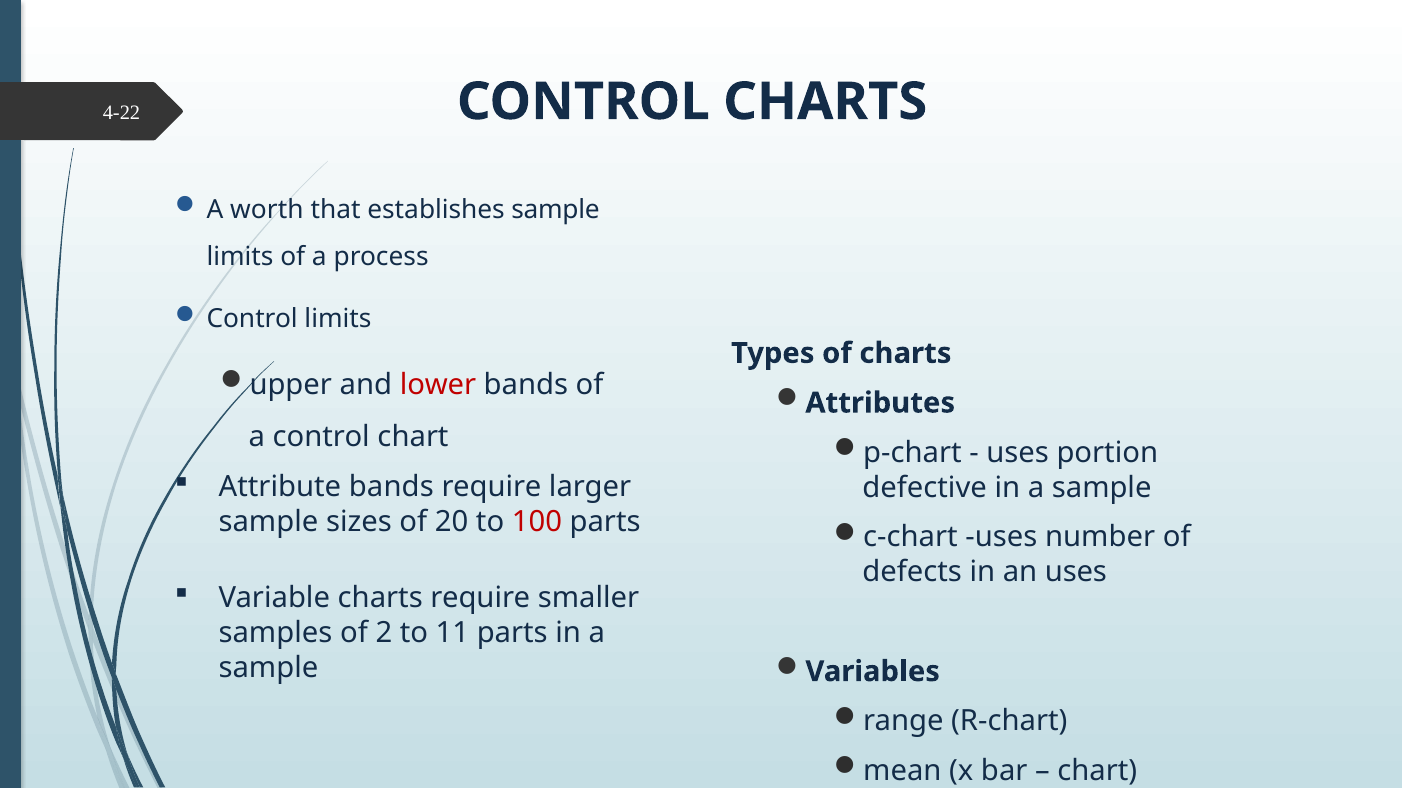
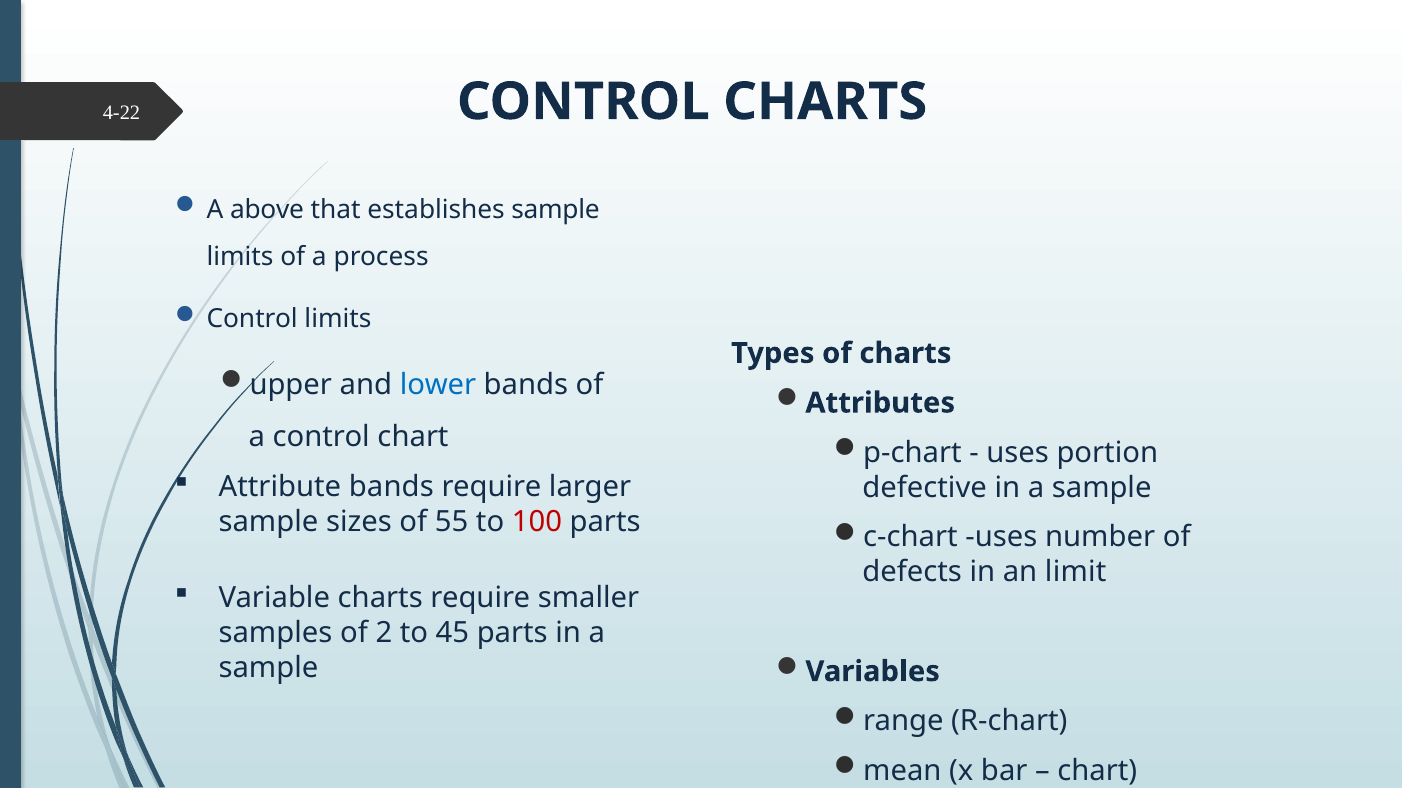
worth: worth -> above
lower colour: red -> blue
20: 20 -> 55
an uses: uses -> limit
11: 11 -> 45
